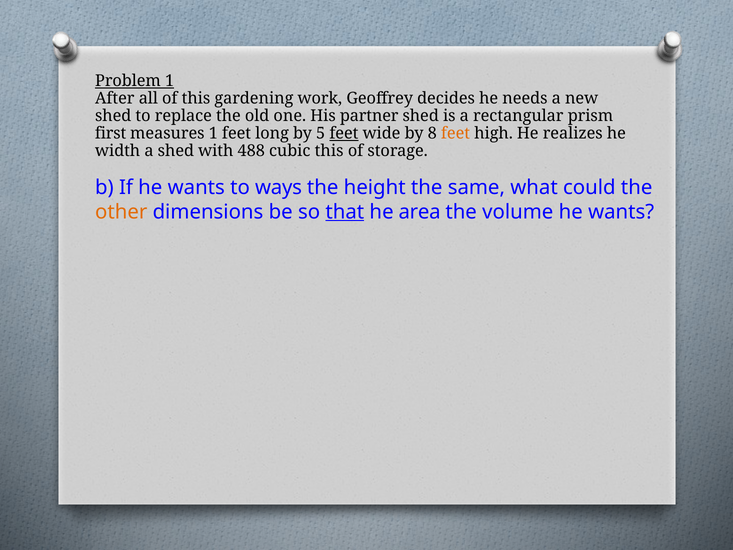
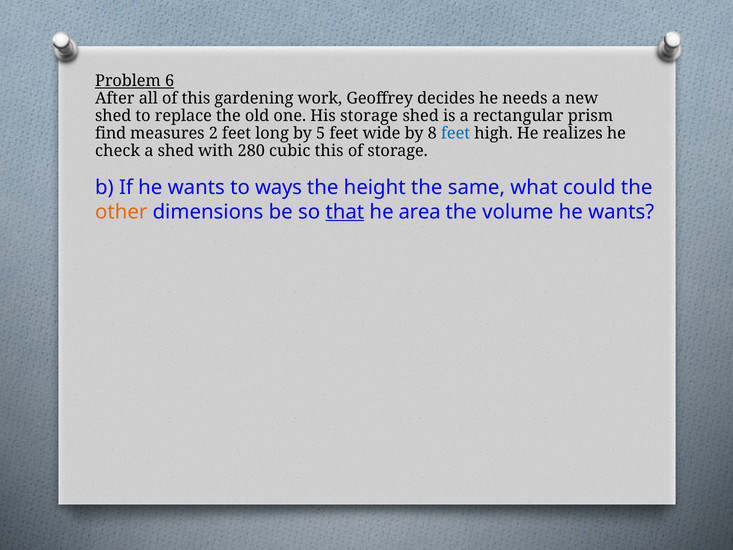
Problem 1: 1 -> 6
His partner: partner -> storage
first: first -> find
measures 1: 1 -> 2
feet at (344, 133) underline: present -> none
feet at (456, 133) colour: orange -> blue
width: width -> check
488: 488 -> 280
